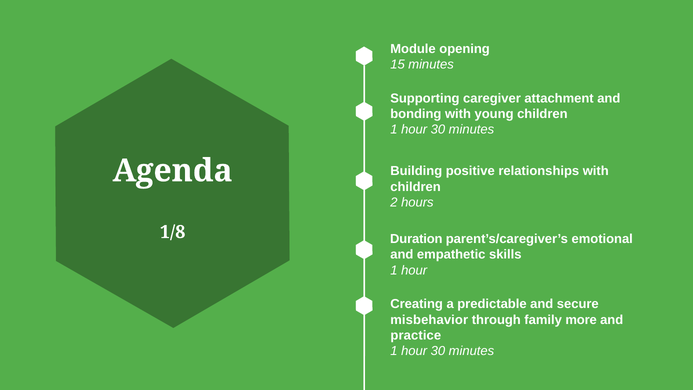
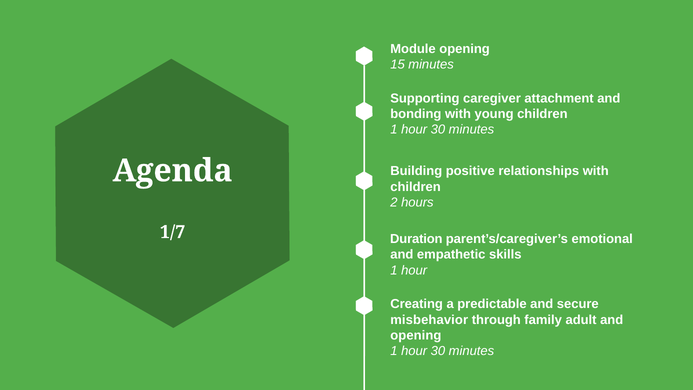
1/8: 1/8 -> 1/7
more: more -> adult
practice at (416, 335): practice -> opening
